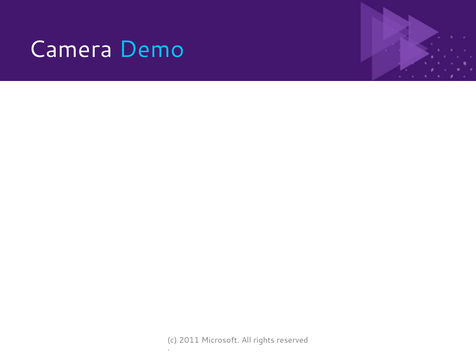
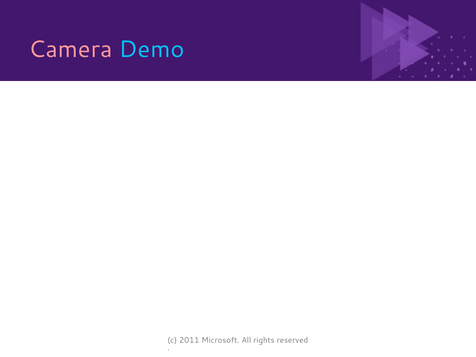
Camera colour: white -> pink
